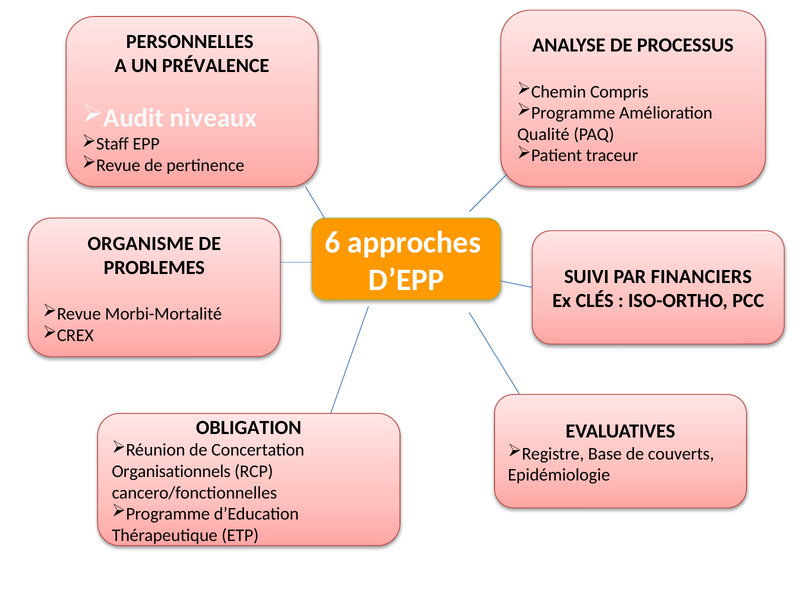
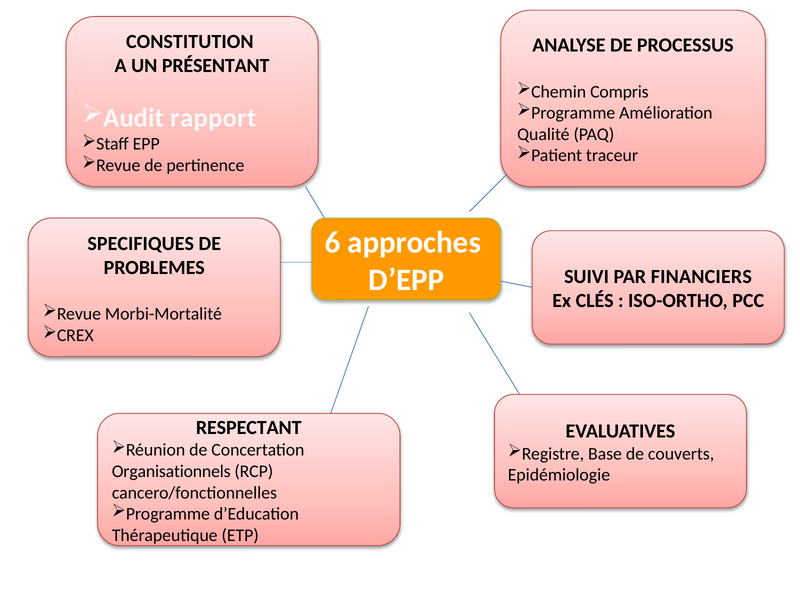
PERSONNELLES: PERSONNELLES -> CONSTITUTION
PRÉVALENCE: PRÉVALENCE -> PRÉSENTANT
niveaux: niveaux -> rapport
ORGANISME: ORGANISME -> SPECIFIQUES
OBLIGATION: OBLIGATION -> RESPECTANT
